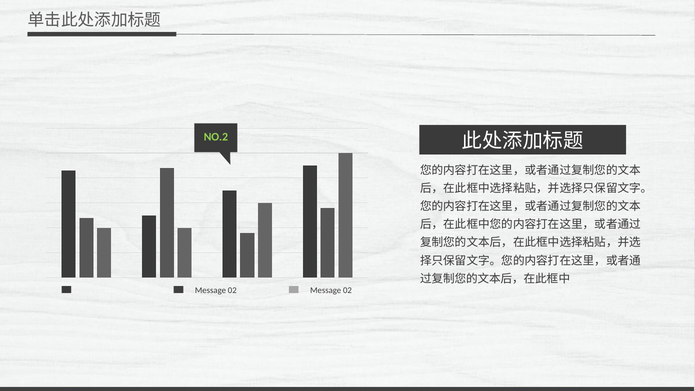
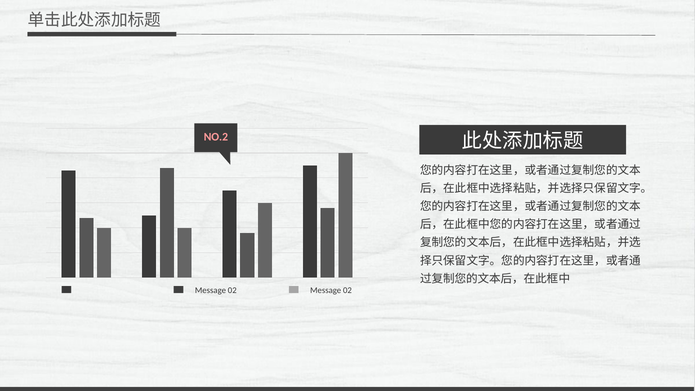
NO.2 colour: light green -> pink
